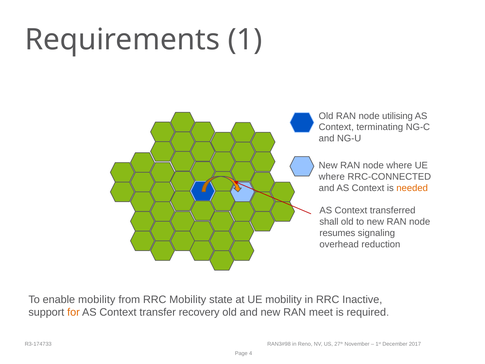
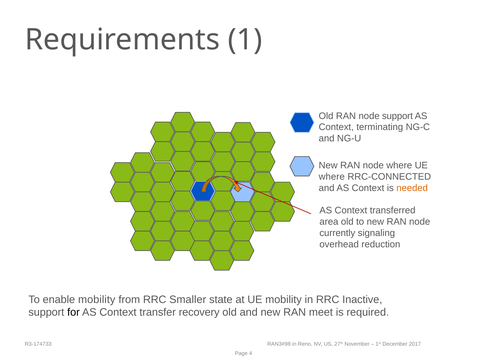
node utilising: utilising -> support
shall: shall -> area
resumes: resumes -> currently
RRC Mobility: Mobility -> Smaller
for colour: orange -> black
